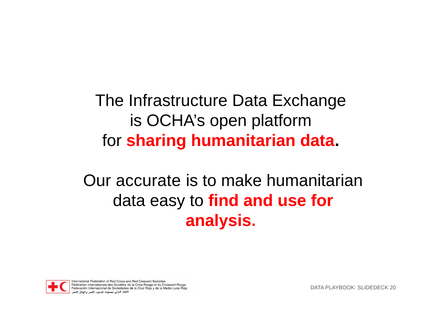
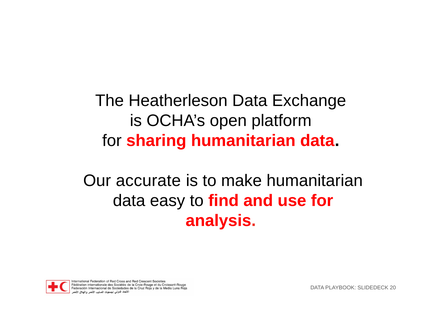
Infrastructure: Infrastructure -> Heatherleson
